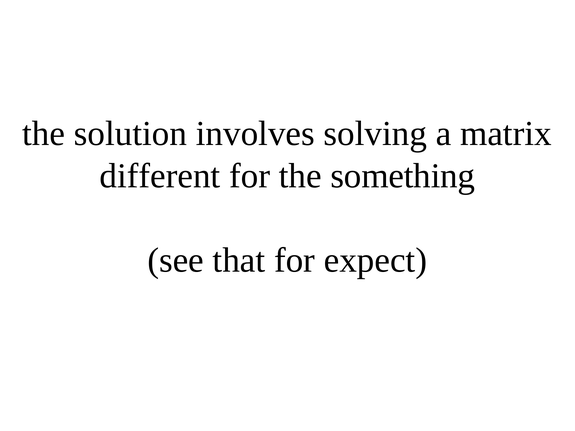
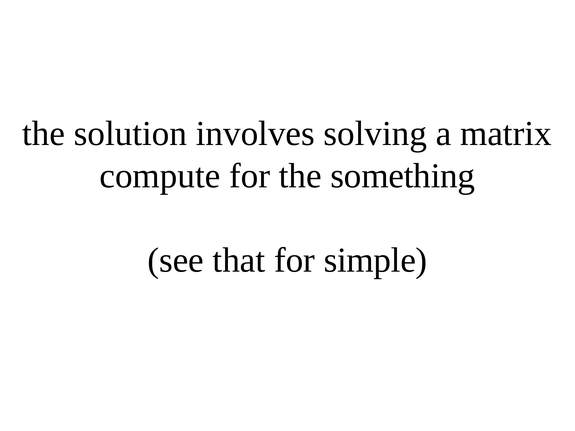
different: different -> compute
expect: expect -> simple
